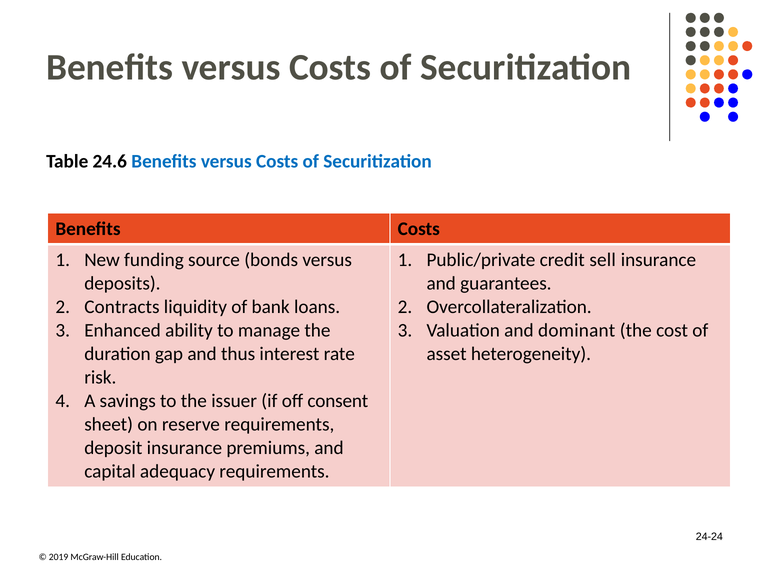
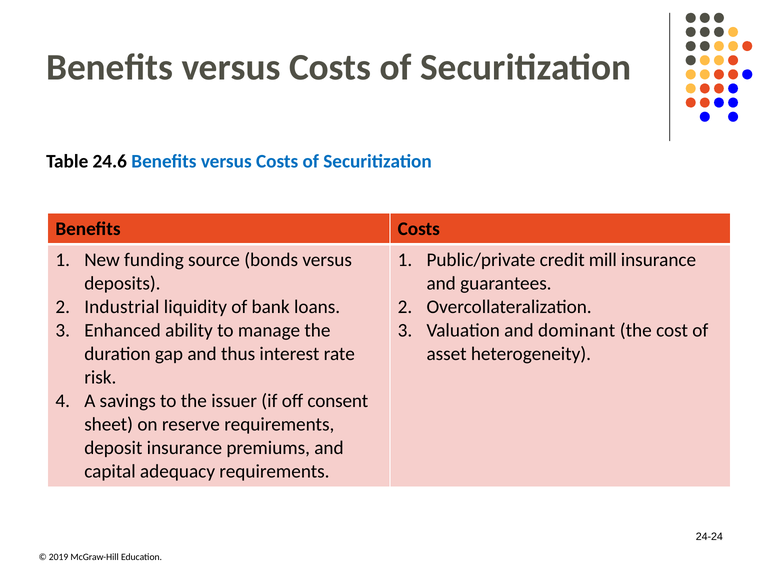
sell: sell -> mill
Contracts: Contracts -> Industrial
